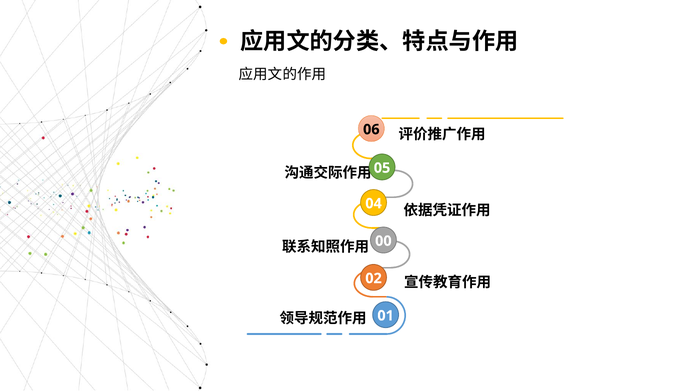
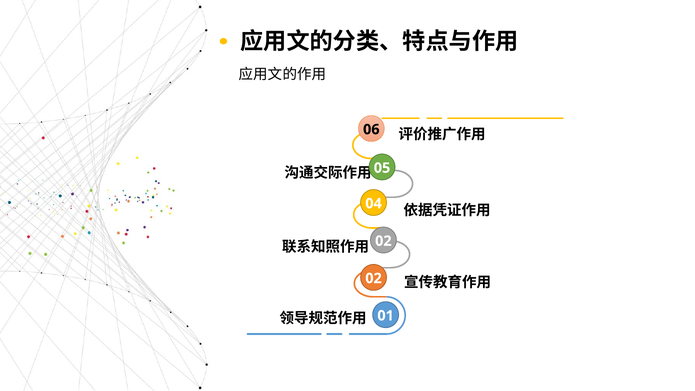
00 at (383, 241): 00 -> 02
